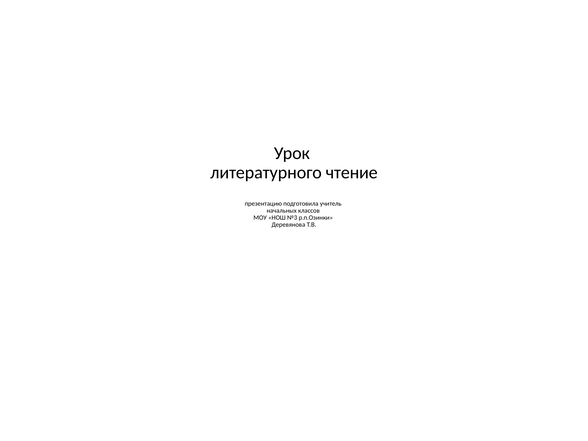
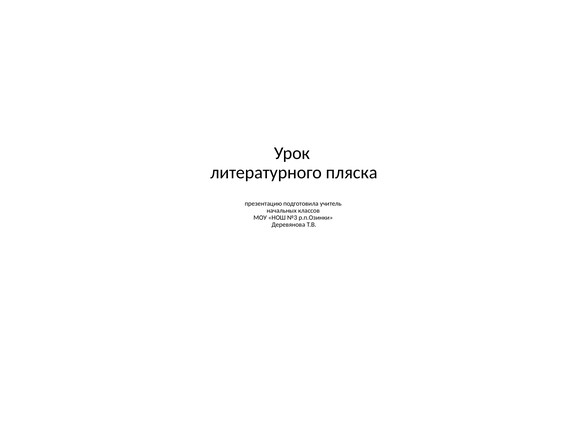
чтение: чтение -> пляска
